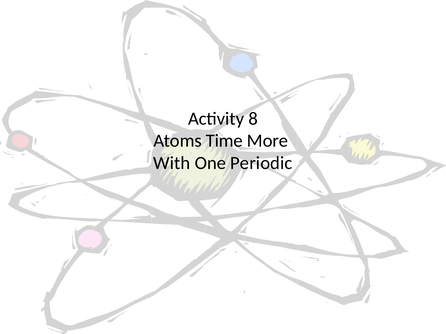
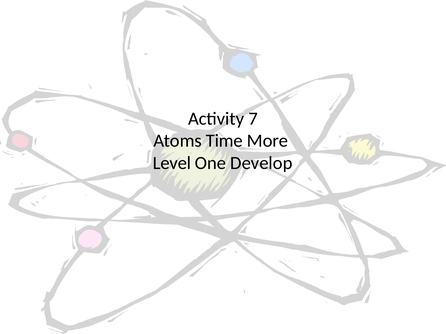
8: 8 -> 7
With: With -> Level
Periodic: Periodic -> Develop
